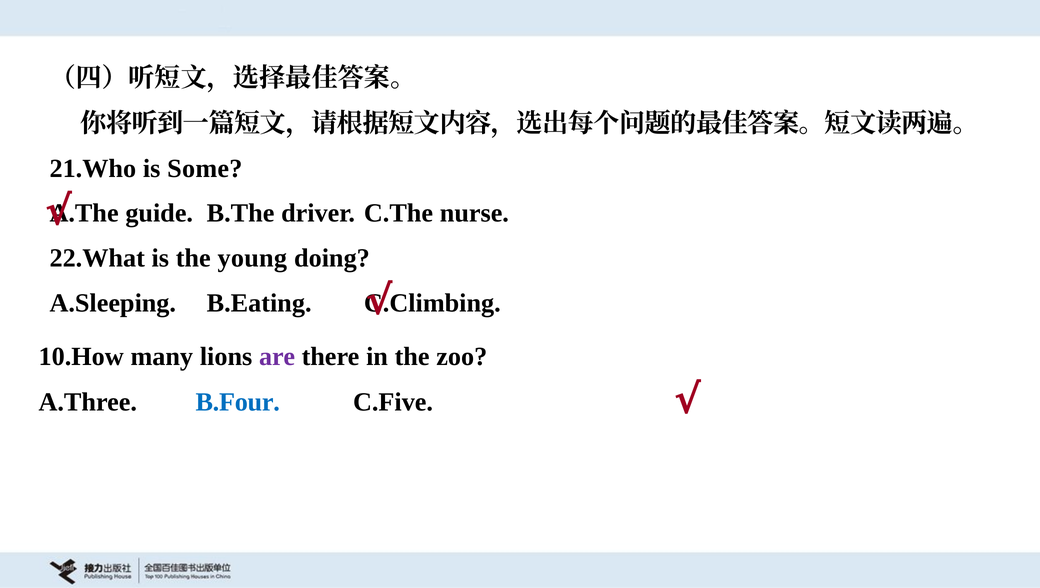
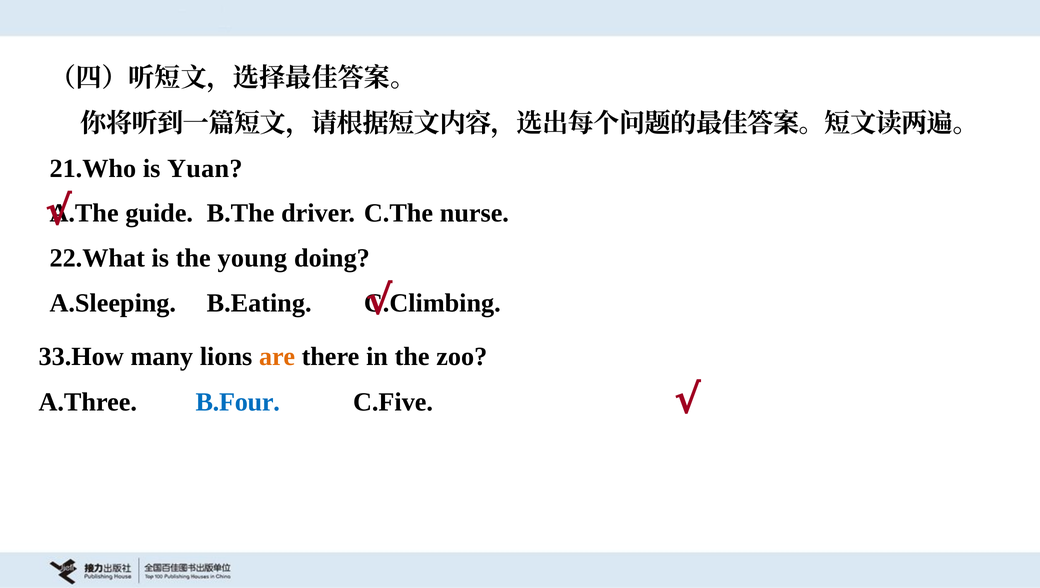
Some: Some -> Yuan
10.How: 10.How -> 33.How
are colour: purple -> orange
